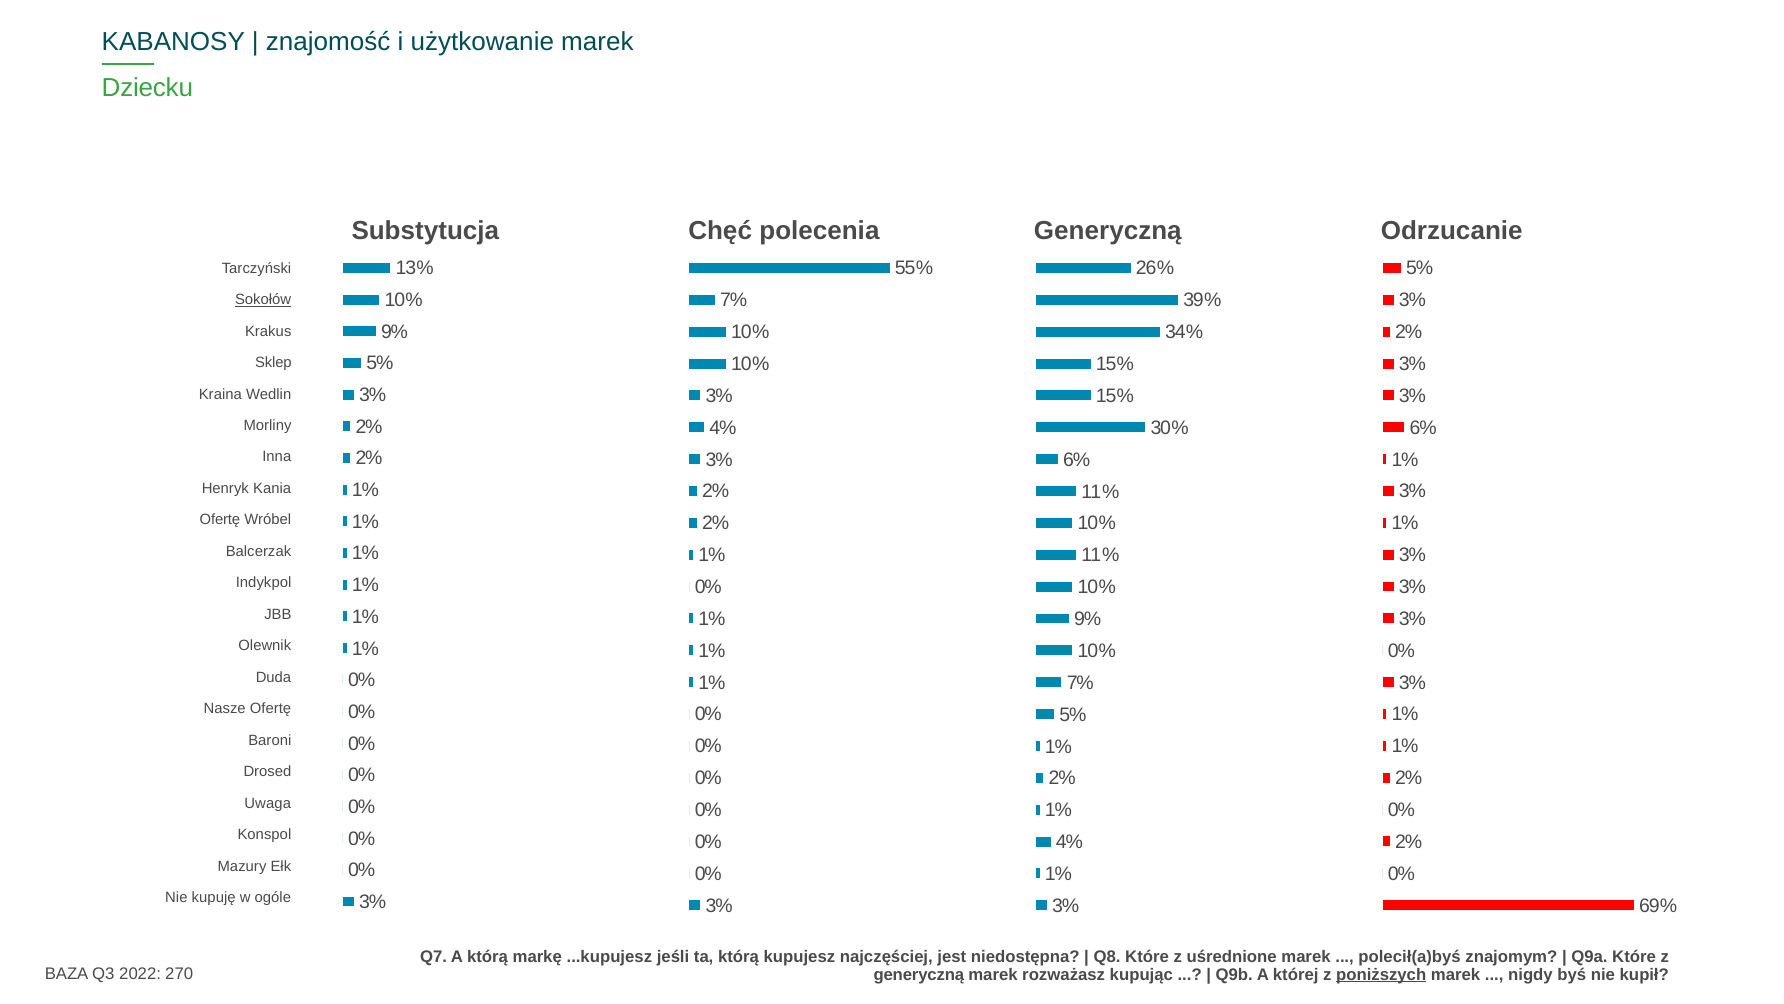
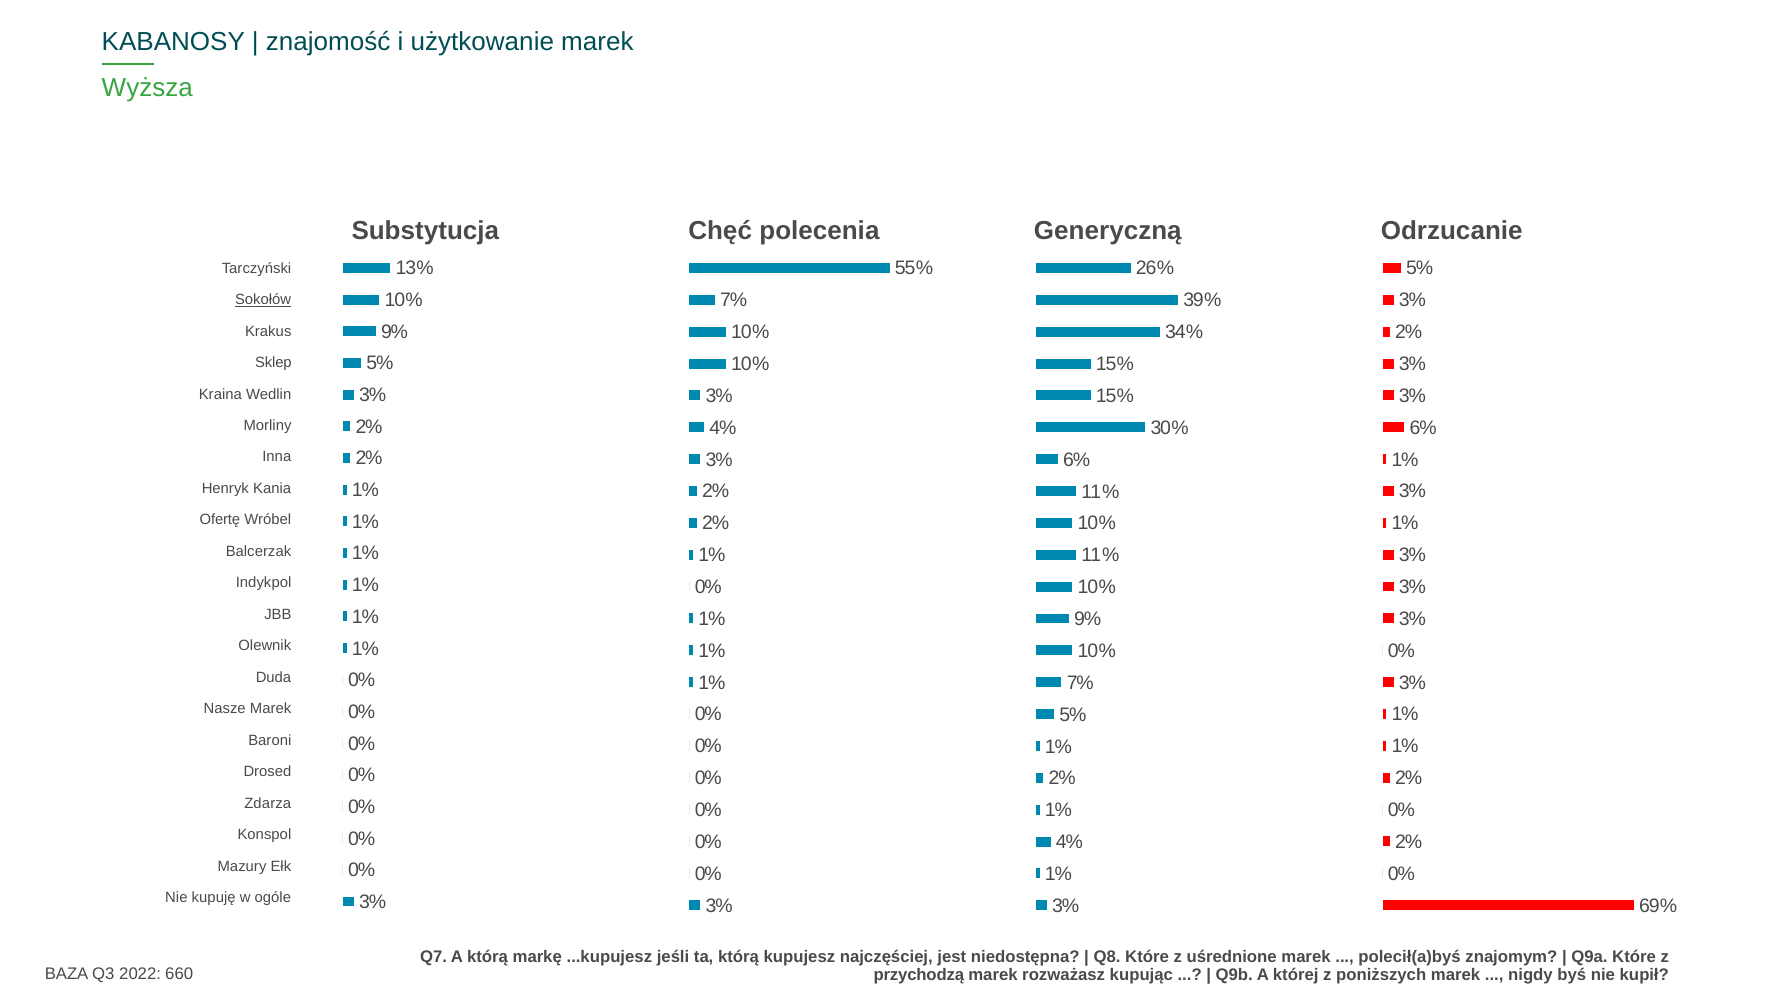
Dziecku: Dziecku -> Wyższa
Nasze Ofertę: Ofertę -> Marek
Uwaga: Uwaga -> Zdarza
270: 270 -> 660
generyczną at (919, 974): generyczną -> przychodzą
poniższych underline: present -> none
